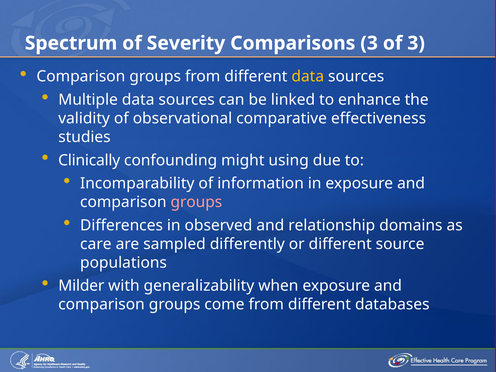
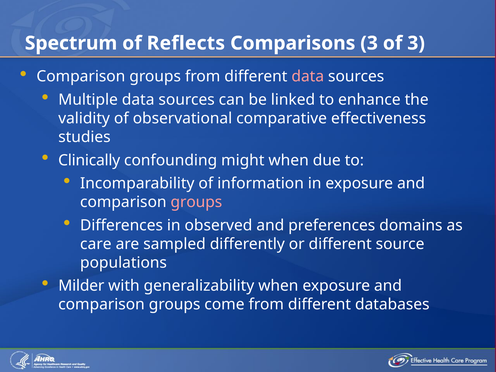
Severity: Severity -> Reflects
data at (308, 77) colour: yellow -> pink
might using: using -> when
relationship: relationship -> preferences
